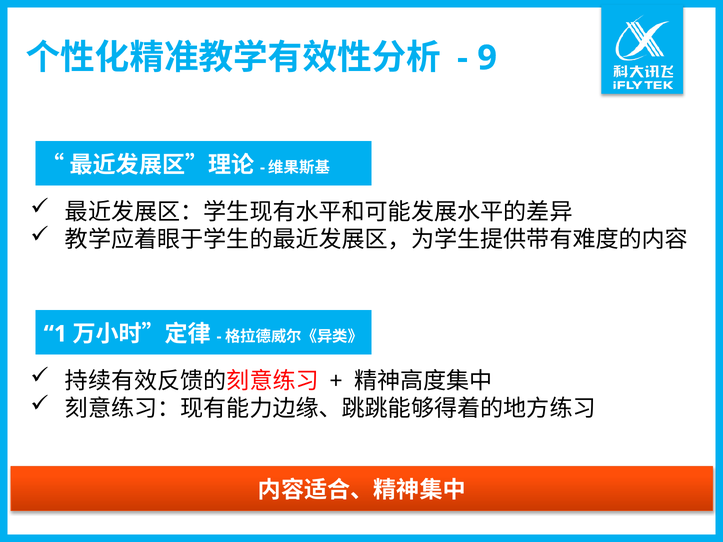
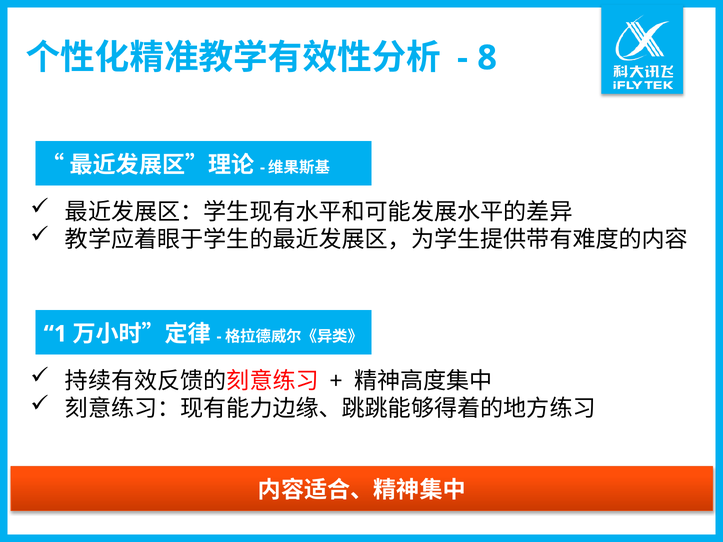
9: 9 -> 8
